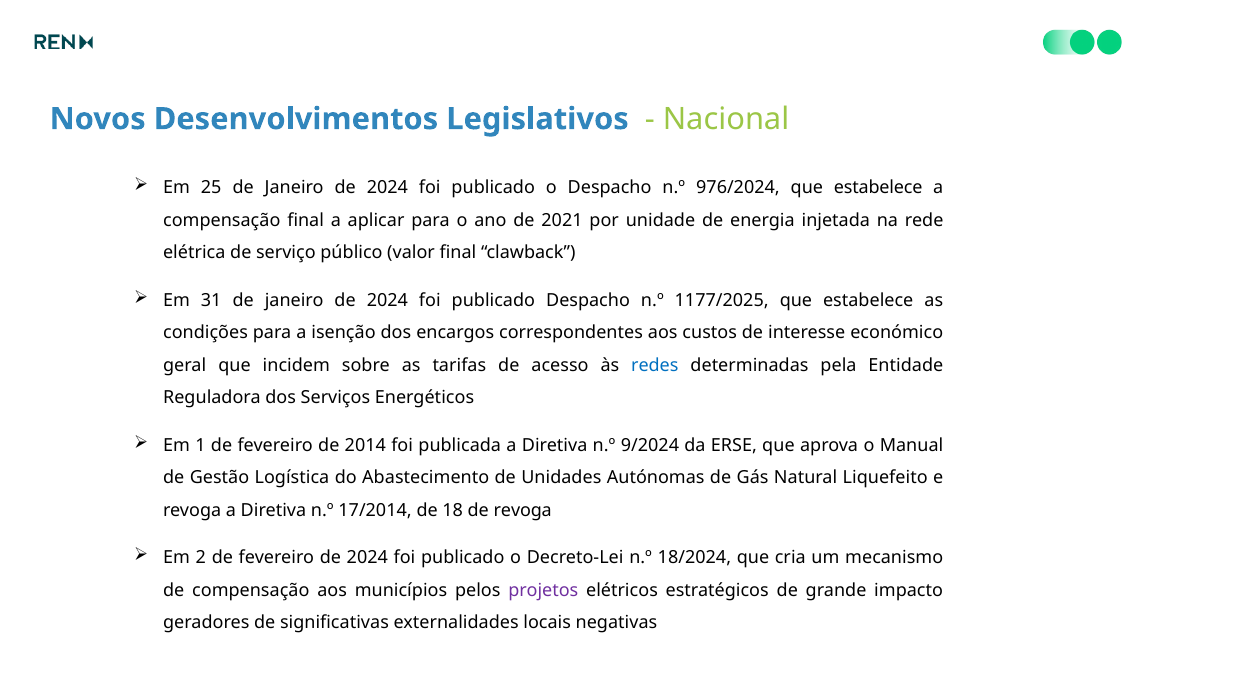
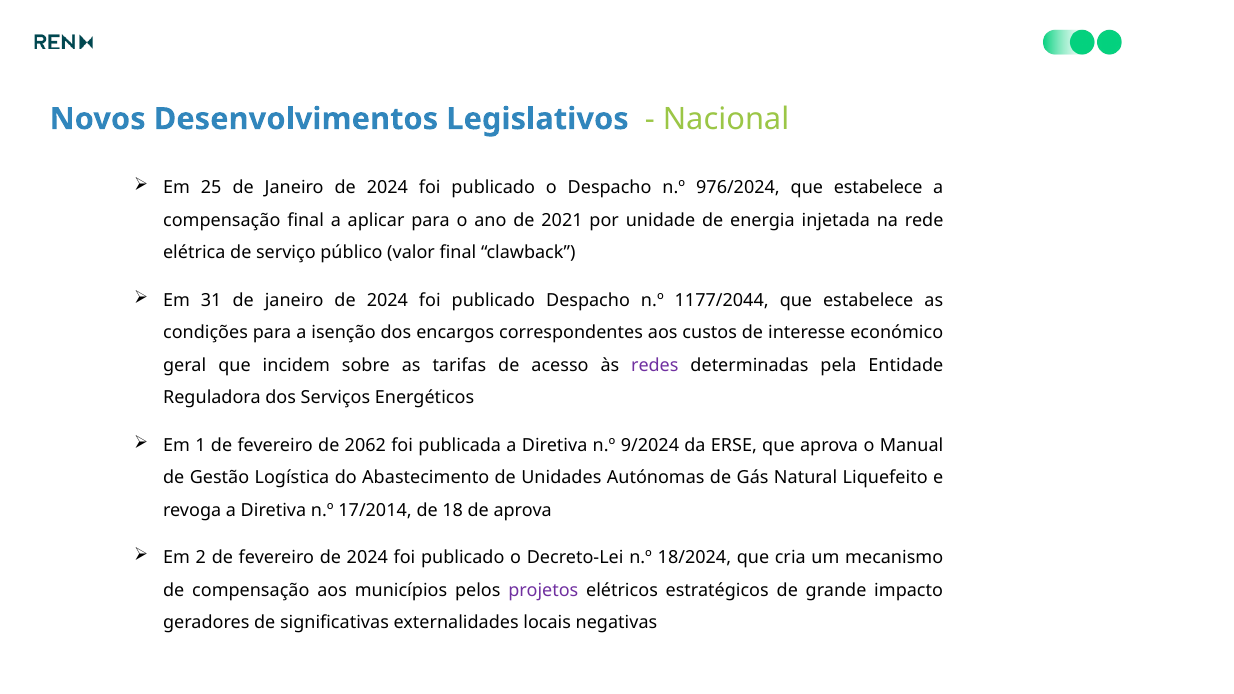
1177/2025: 1177/2025 -> 1177/2044
redes colour: blue -> purple
2014: 2014 -> 2062
de revoga: revoga -> aprova
